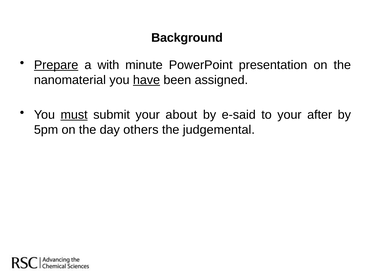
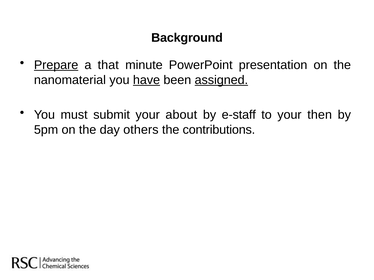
with: with -> that
assigned underline: none -> present
must underline: present -> none
e-said: e-said -> e-staff
after: after -> then
judgemental: judgemental -> contributions
